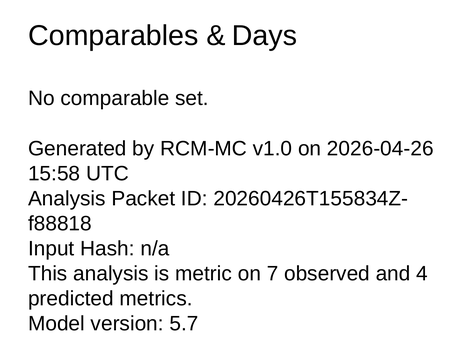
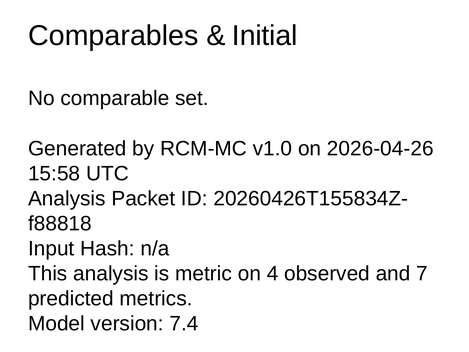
Days: Days -> Initial
7: 7 -> 4
4: 4 -> 7
5.7: 5.7 -> 7.4
